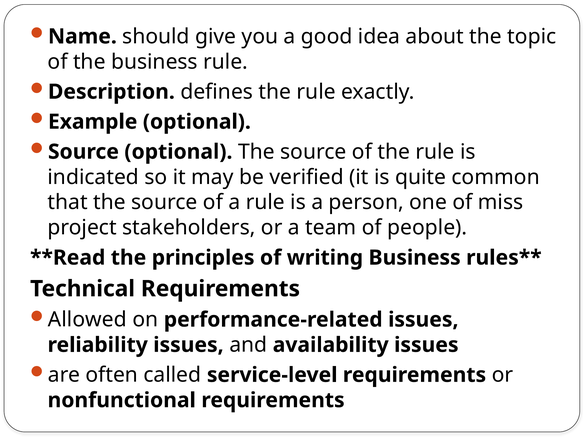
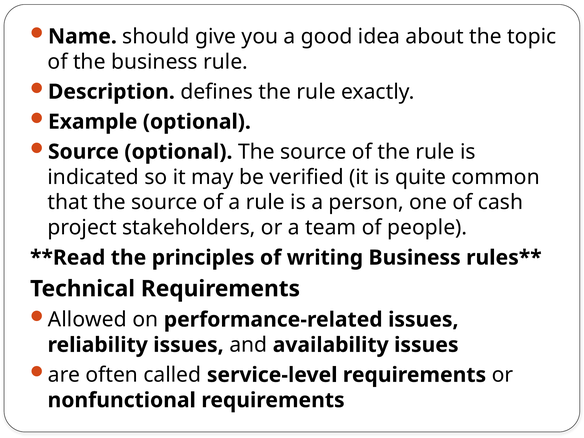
miss: miss -> cash
